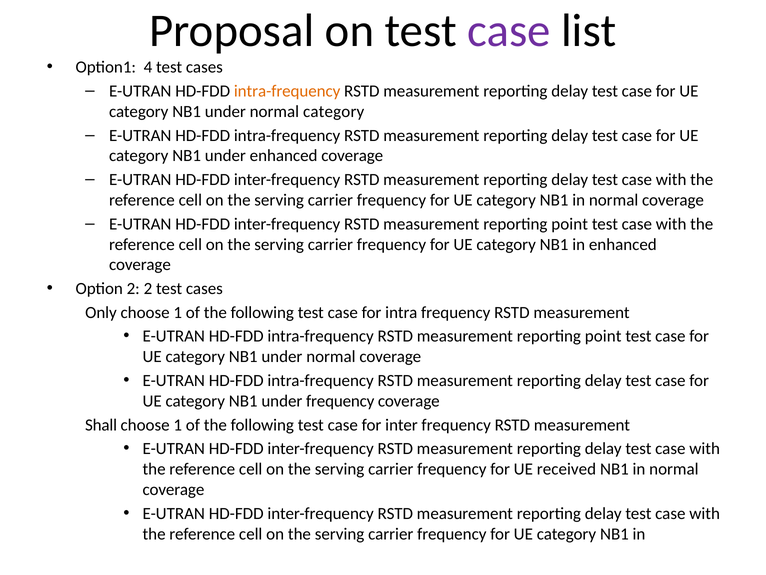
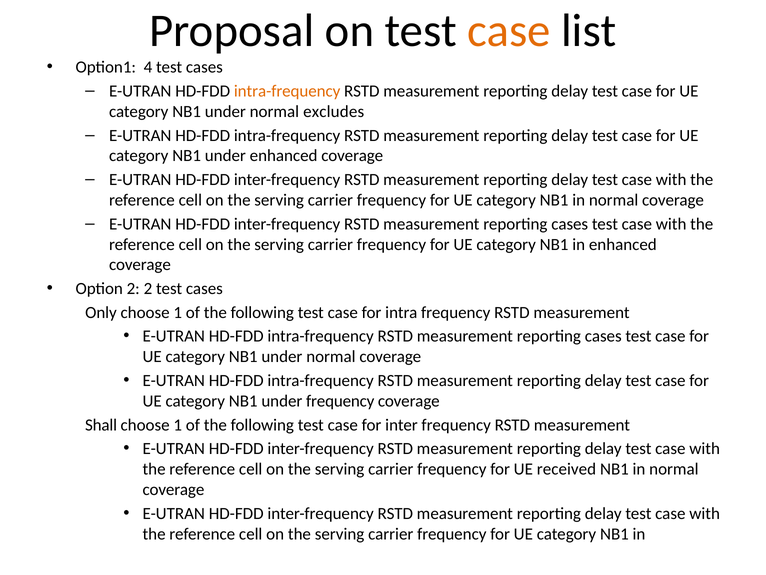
case at (509, 31) colour: purple -> orange
normal category: category -> excludes
point at (570, 224): point -> cases
point at (603, 336): point -> cases
